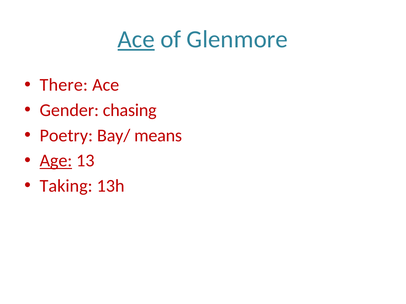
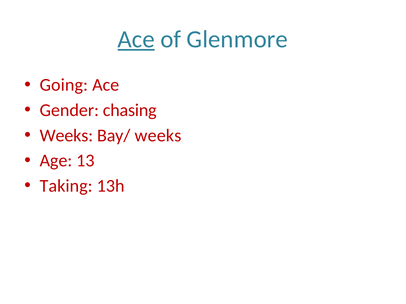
There: There -> Going
Poetry at (66, 136): Poetry -> Weeks
Bay/ means: means -> weeks
Age underline: present -> none
